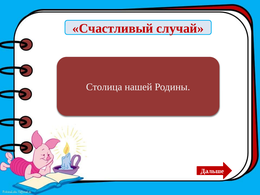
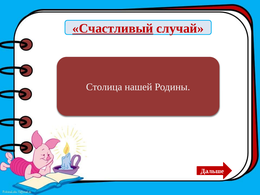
Счастливый underline: none -> present
